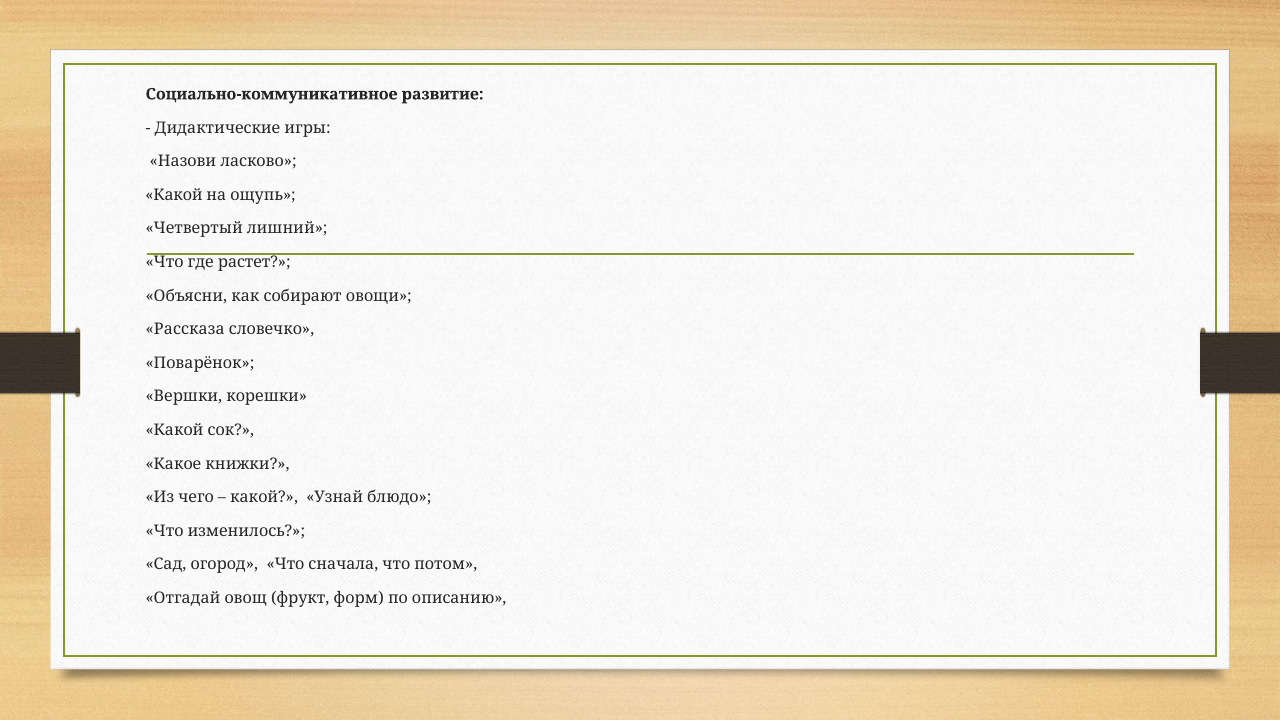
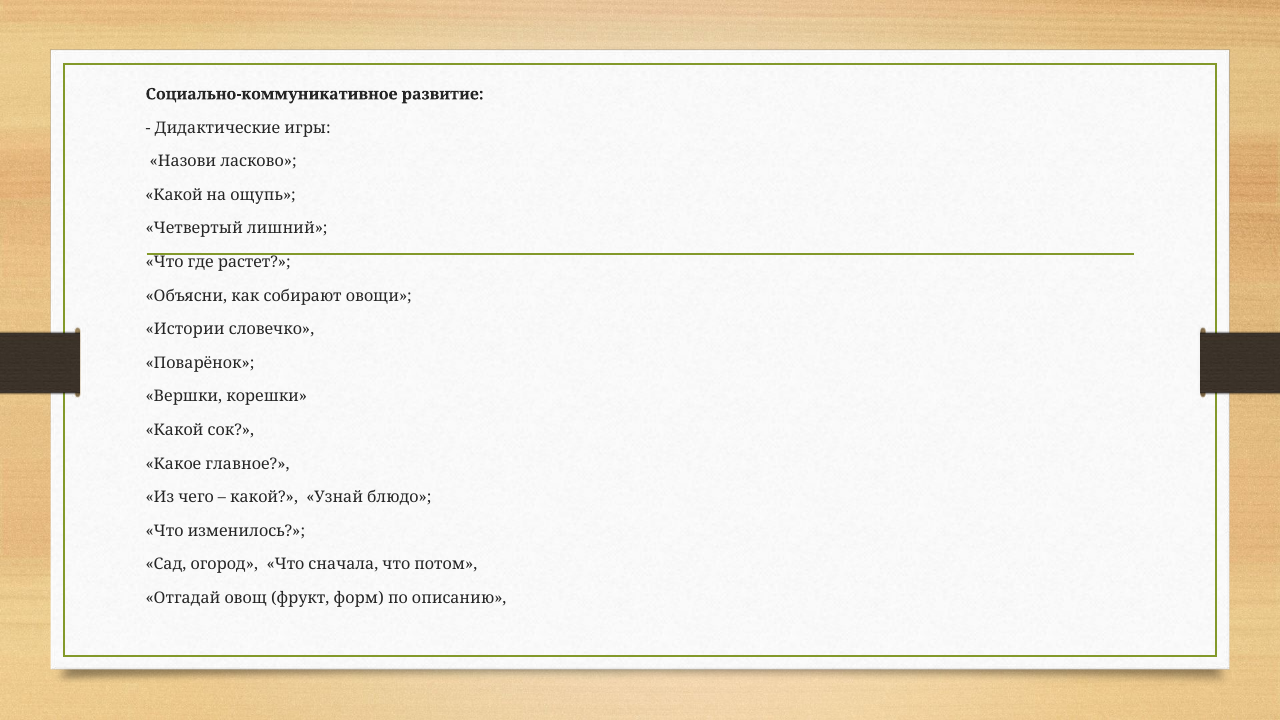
Рассказа: Рассказа -> Истории
книжки: книжки -> главное
